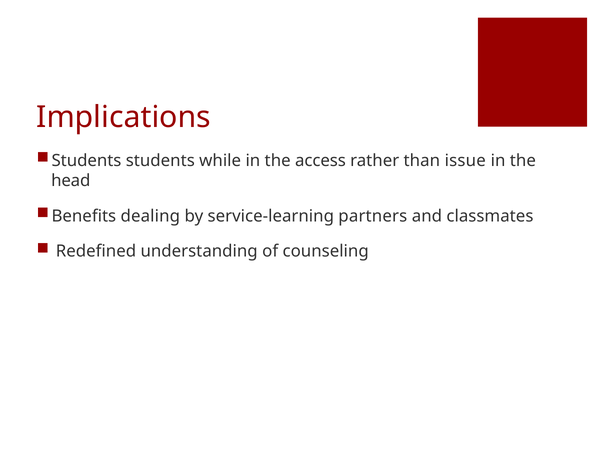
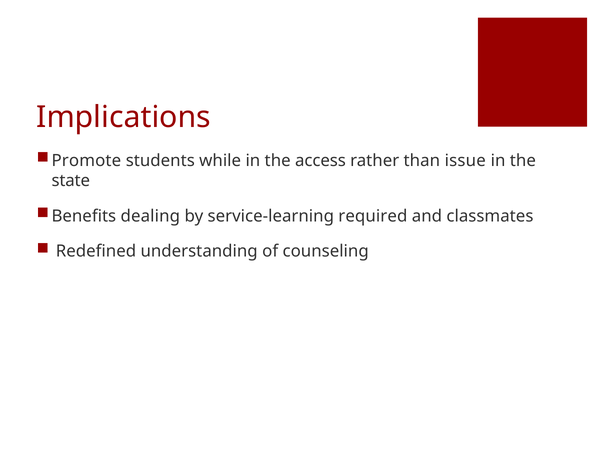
Students at (86, 161): Students -> Promote
head: head -> state
partners: partners -> required
